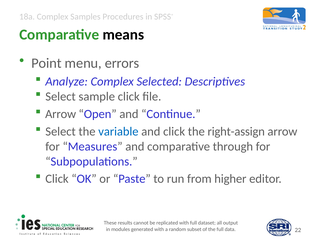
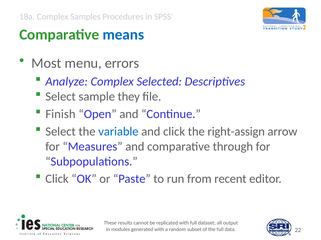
means colour: black -> blue
Point: Point -> Most
sample click: click -> they
Arrow at (61, 114): Arrow -> Finish
higher: higher -> recent
